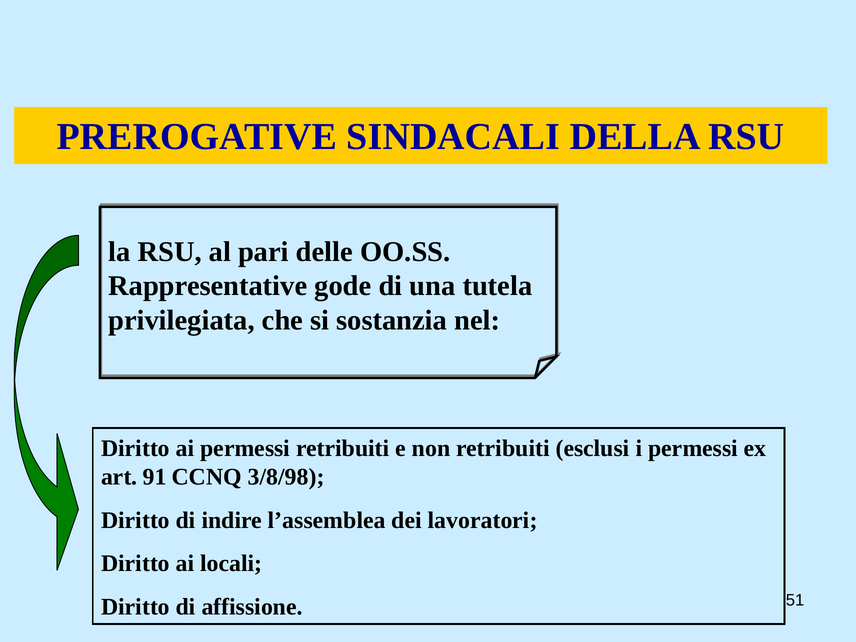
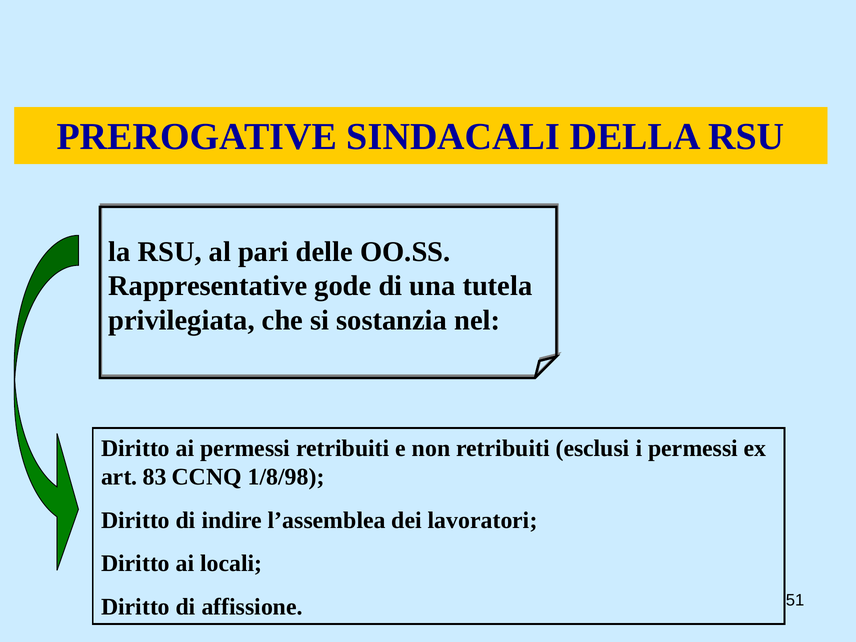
91: 91 -> 83
3/8/98: 3/8/98 -> 1/8/98
